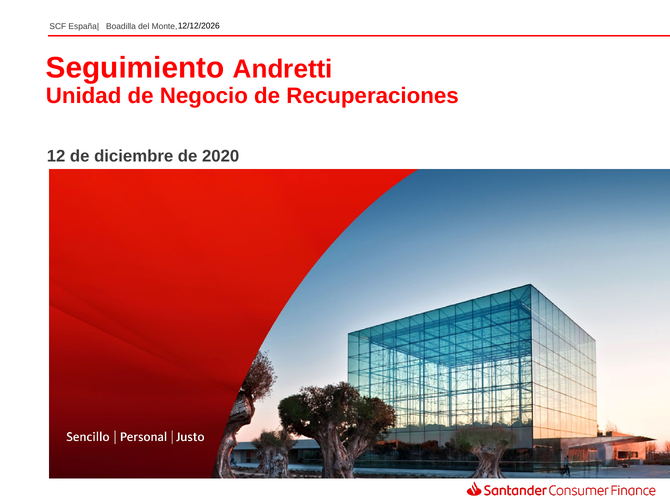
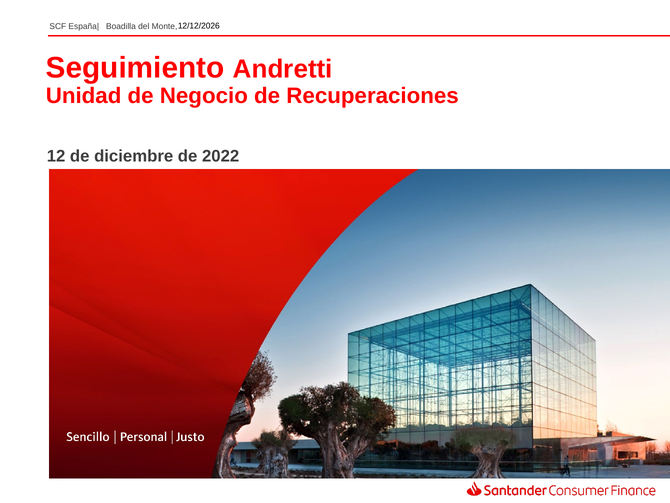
2020: 2020 -> 2022
